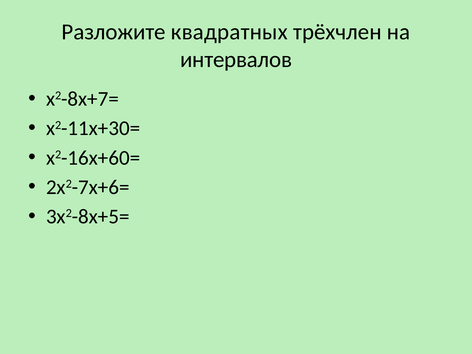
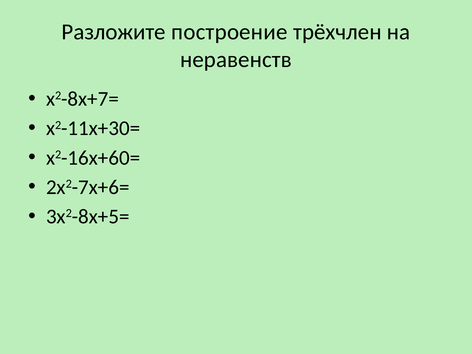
квадратных: квадратных -> построение
интервалов: интервалов -> неравенств
